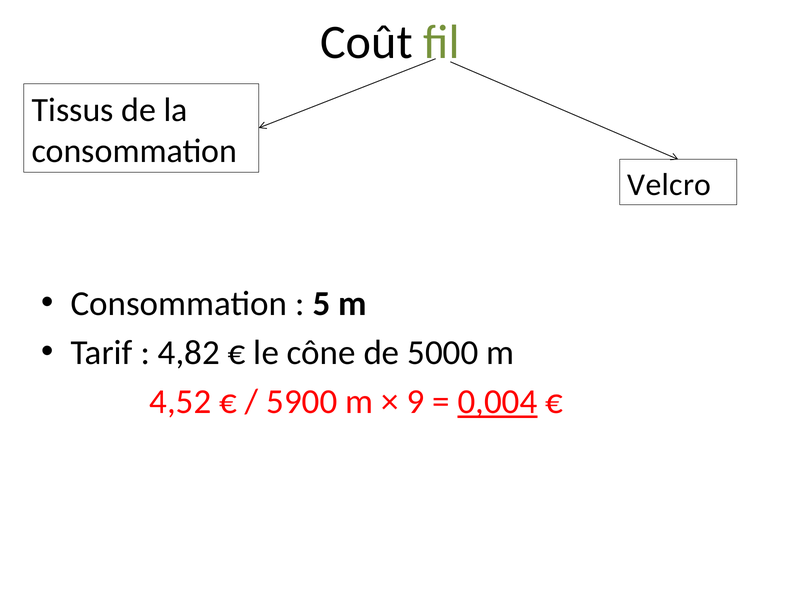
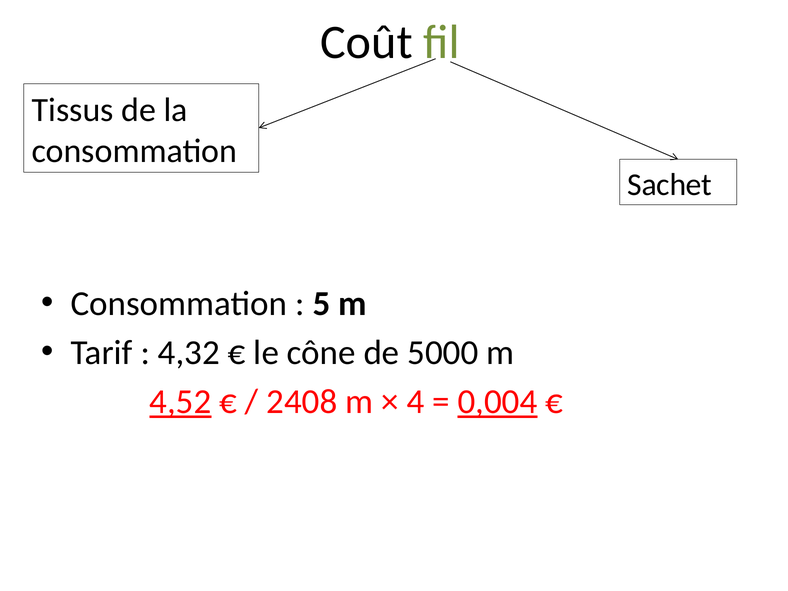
Velcro: Velcro -> Sachet
4,82: 4,82 -> 4,32
4,52 underline: none -> present
5900: 5900 -> 2408
9: 9 -> 4
